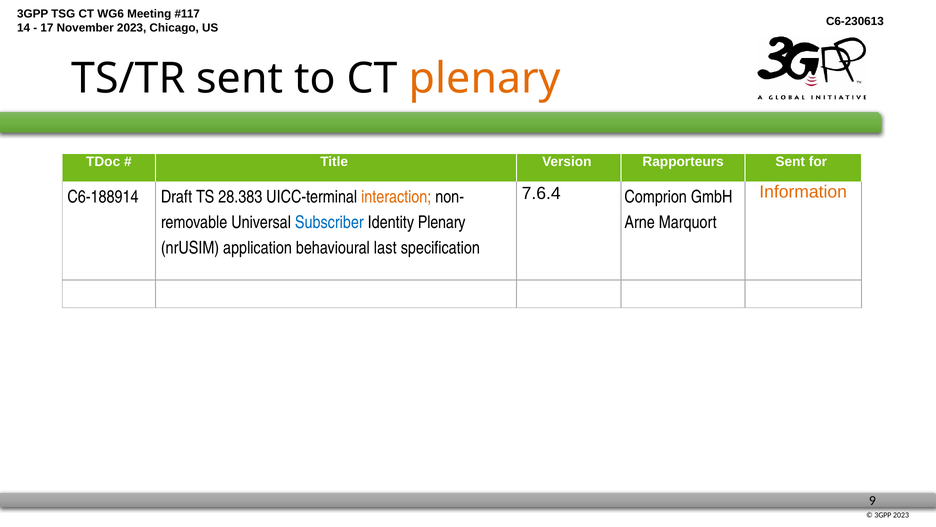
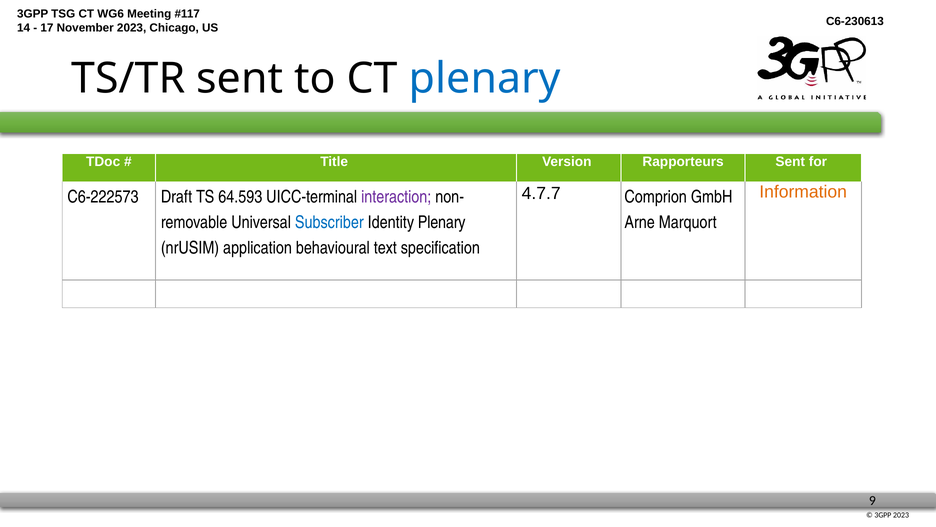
plenary at (485, 79) colour: orange -> blue
7.6.4: 7.6.4 -> 4.7.7
C6-188914: C6-188914 -> C6-222573
28.383: 28.383 -> 64.593
interaction colour: orange -> purple
last: last -> text
